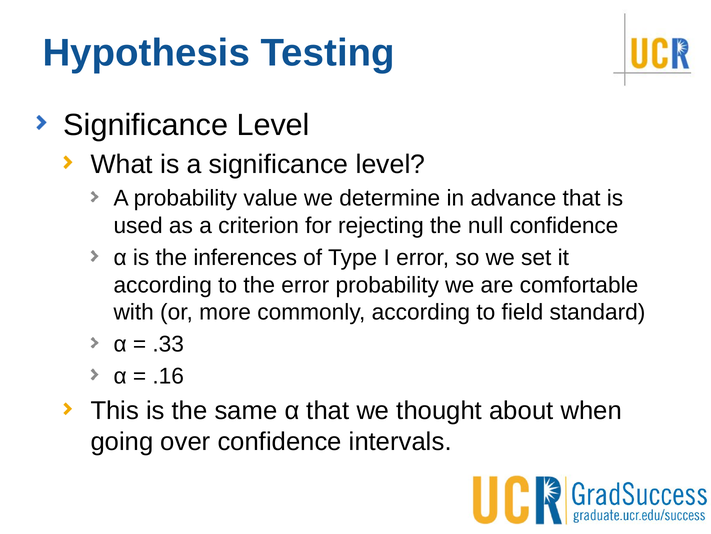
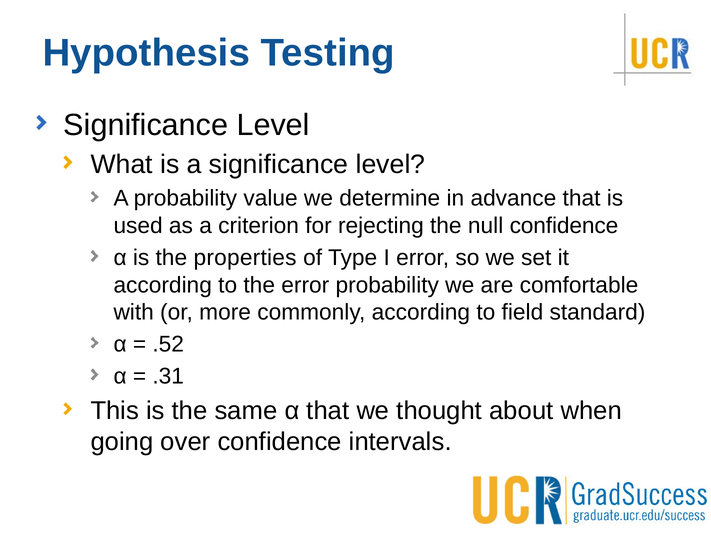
inferences: inferences -> properties
.33: .33 -> .52
.16: .16 -> .31
